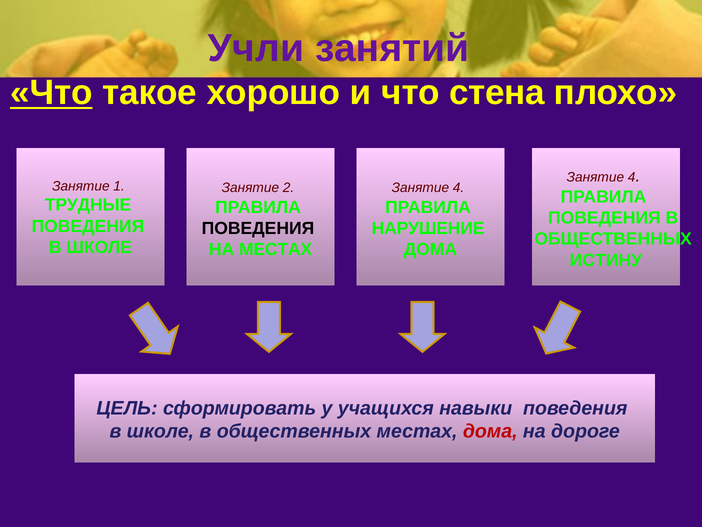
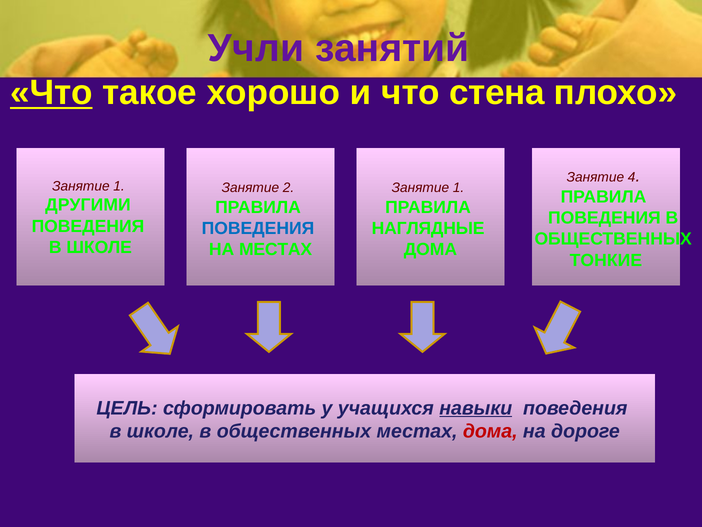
4 at (459, 188): 4 -> 1
ТРУДНЫЕ: ТРУДНЫЕ -> ДРУГИМИ
ПОВЕДЕНИЯ at (258, 228) colour: black -> blue
НАРУШЕНИЕ: НАРУШЕНИЕ -> НАГЛЯДНЫЕ
ИСТИНУ: ИСТИНУ -> ТОНКИЕ
навыки underline: none -> present
